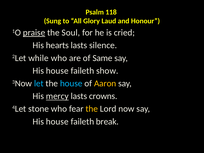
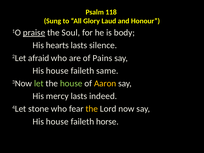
cried: cried -> body
while: while -> afraid
Same: Same -> Pains
show: show -> same
let colour: light blue -> light green
house at (71, 83) colour: light blue -> light green
mercy underline: present -> none
crowns: crowns -> indeed
break: break -> horse
